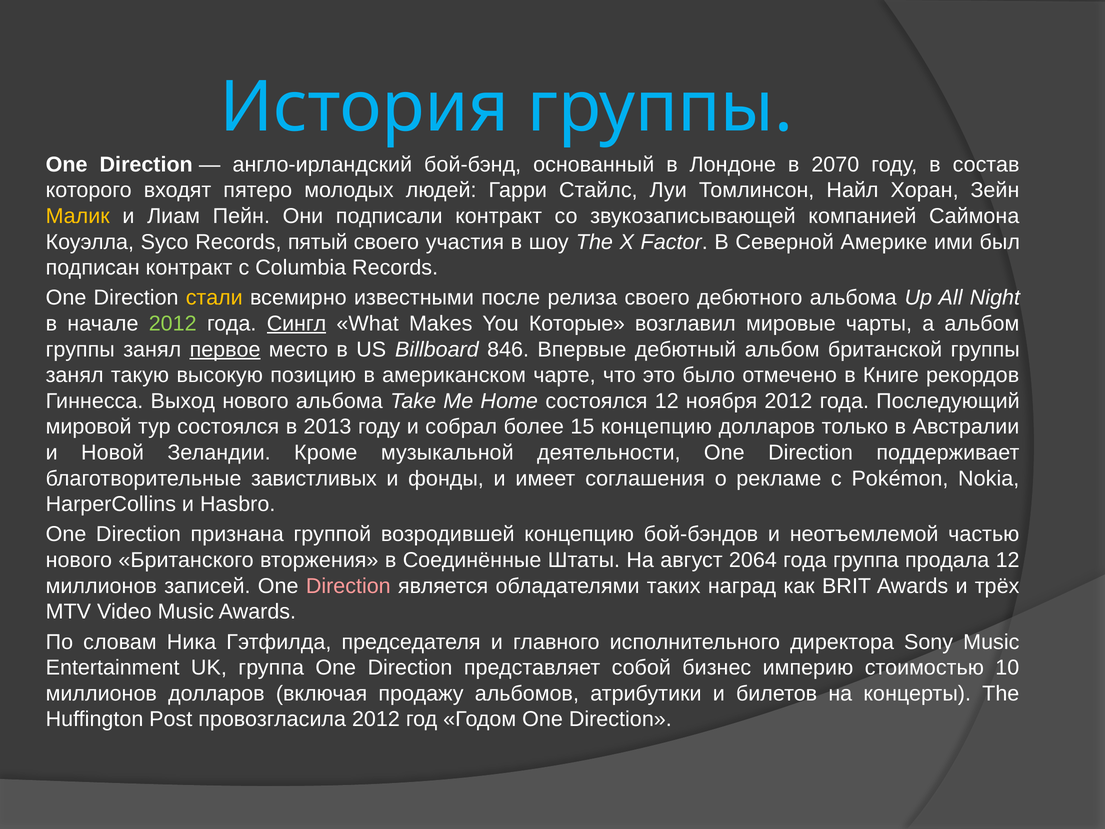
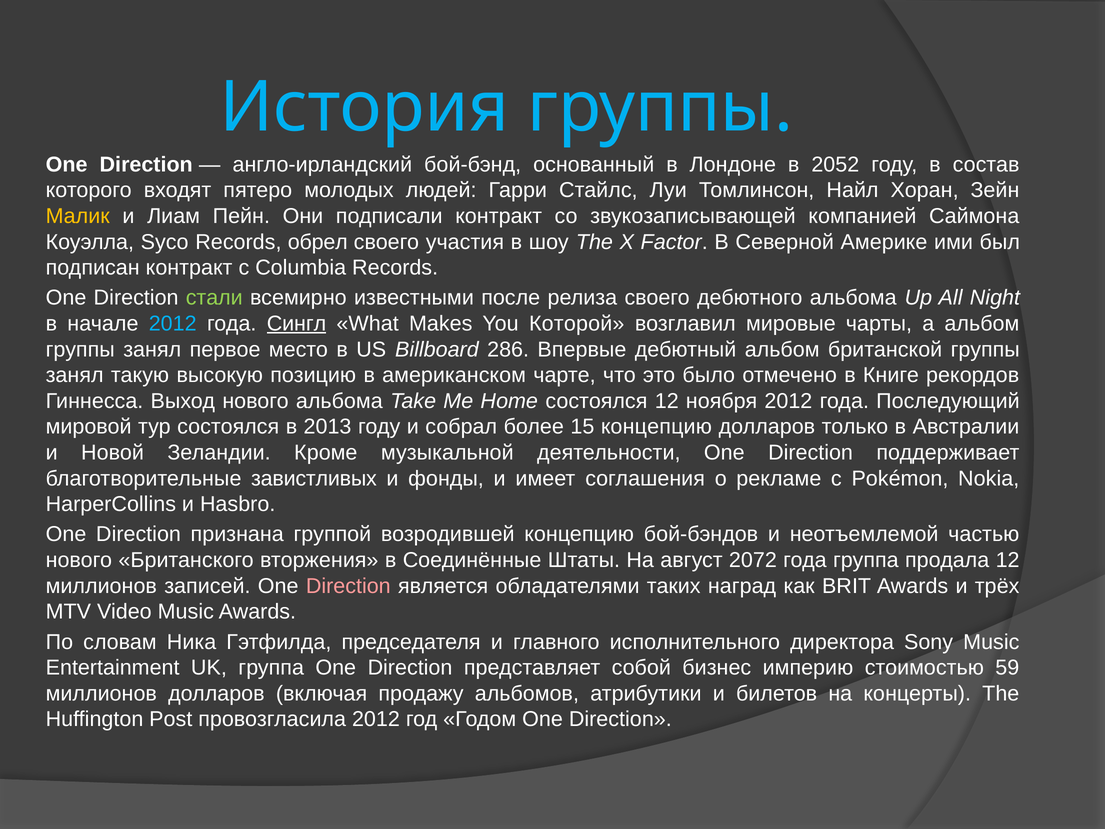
2070: 2070 -> 2052
пятый: пятый -> обрел
стали colour: yellow -> light green
2012 at (173, 324) colour: light green -> light blue
Которые: Которые -> Которой
первое underline: present -> none
846: 846 -> 286
2064: 2064 -> 2072
10: 10 -> 59
